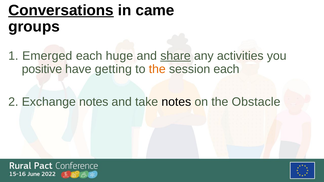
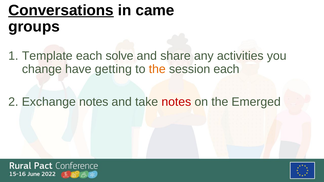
Emerged: Emerged -> Template
huge: huge -> solve
share underline: present -> none
positive: positive -> change
notes at (176, 102) colour: black -> red
Obstacle: Obstacle -> Emerged
